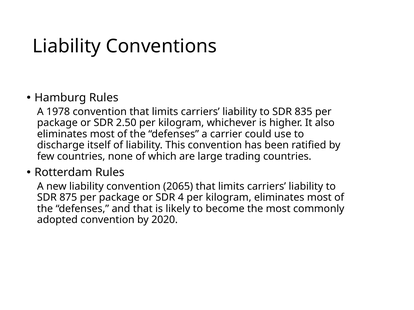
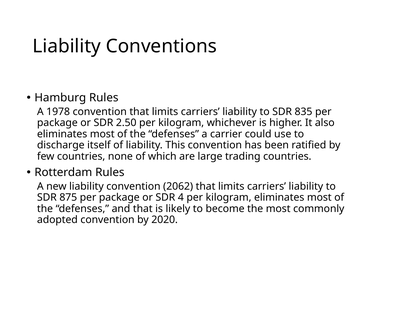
2065: 2065 -> 2062
